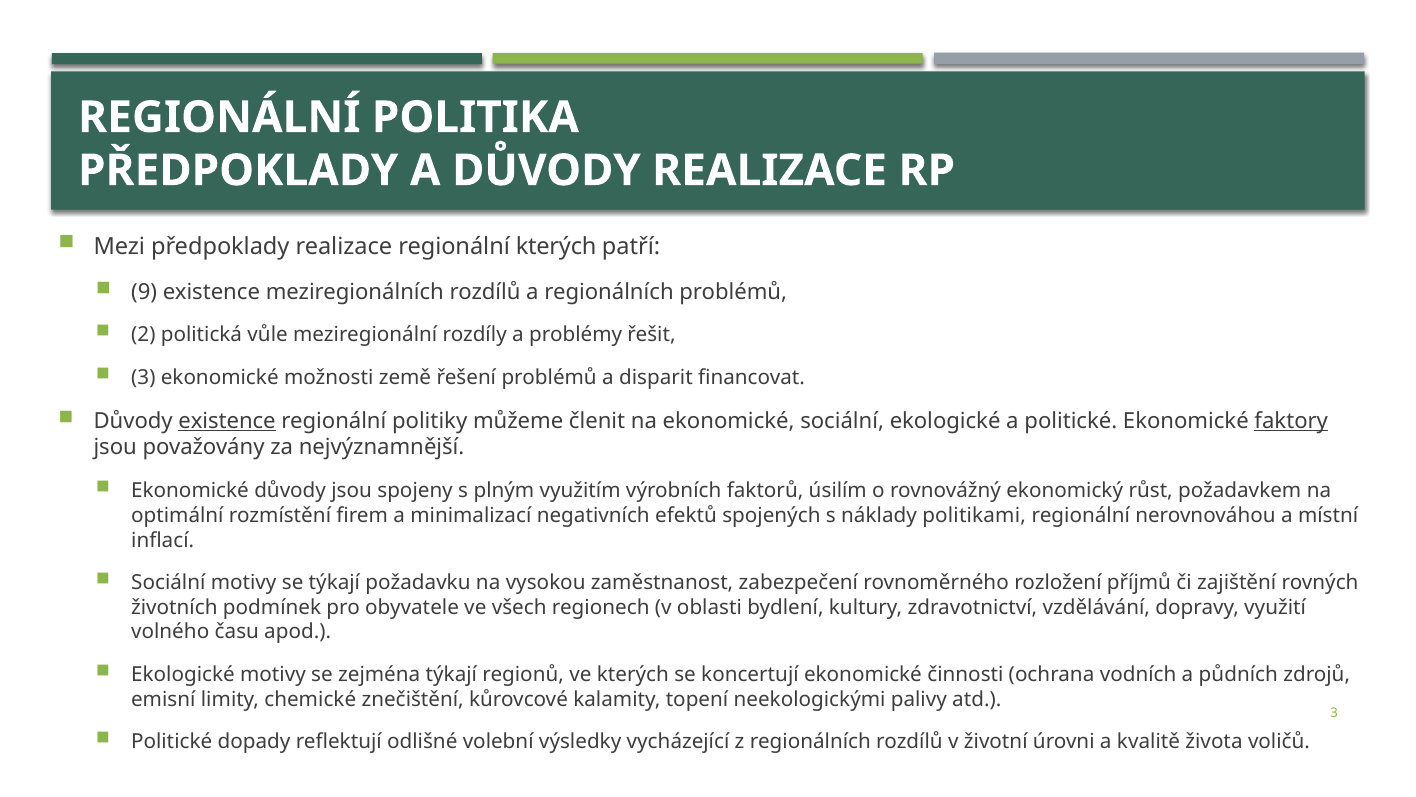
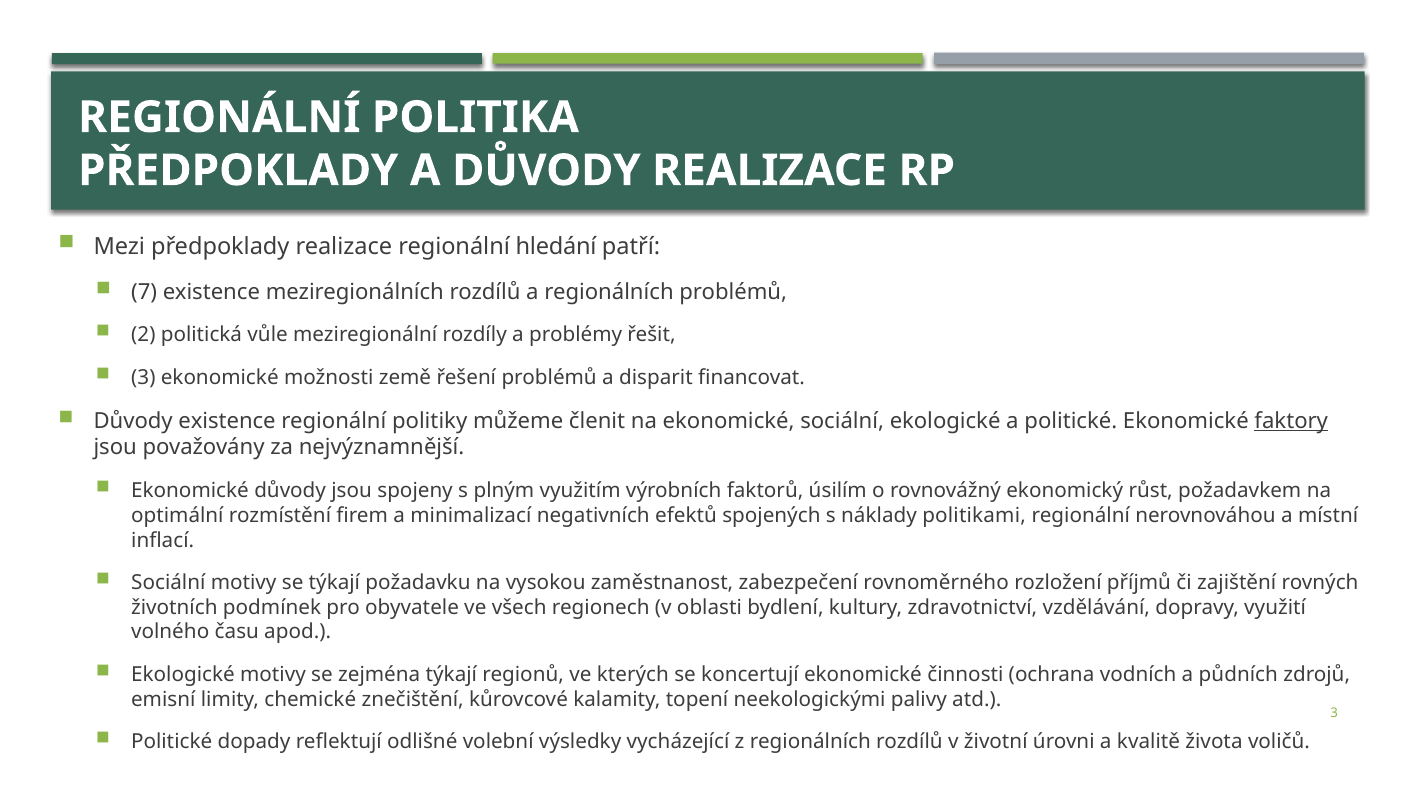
regionální kterých: kterých -> hledání
9: 9 -> 7
existence at (227, 421) underline: present -> none
